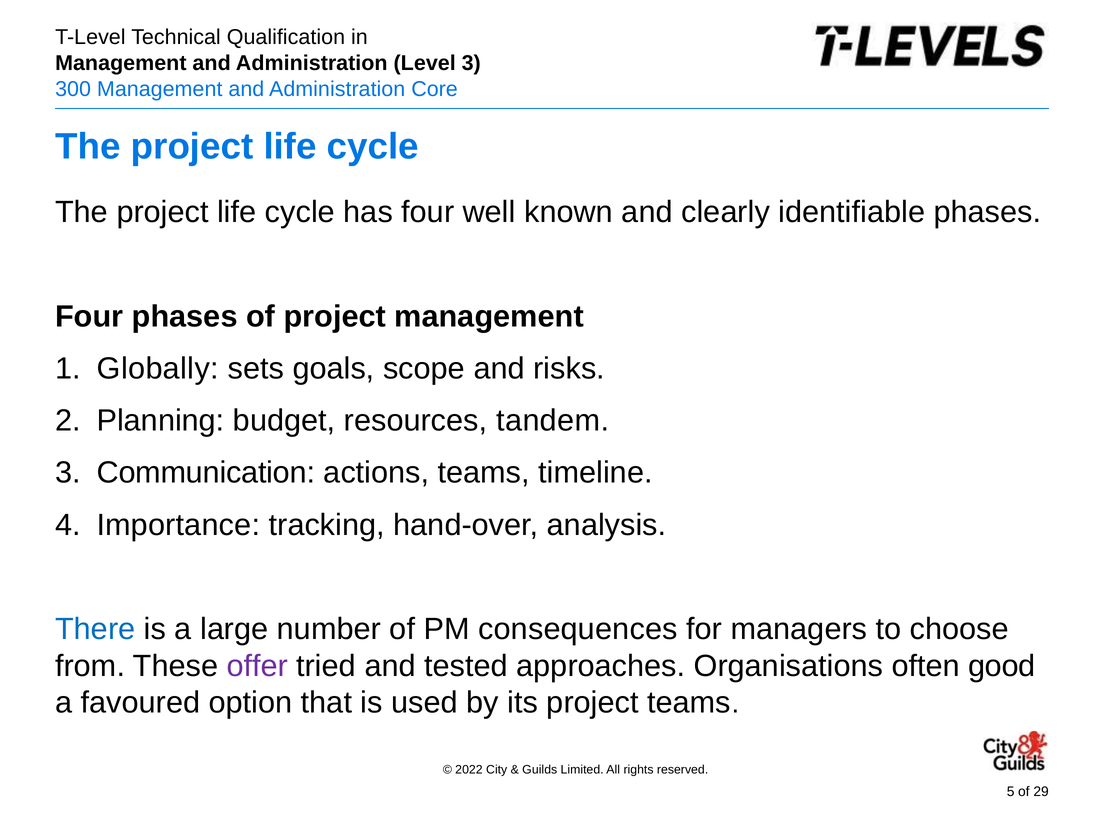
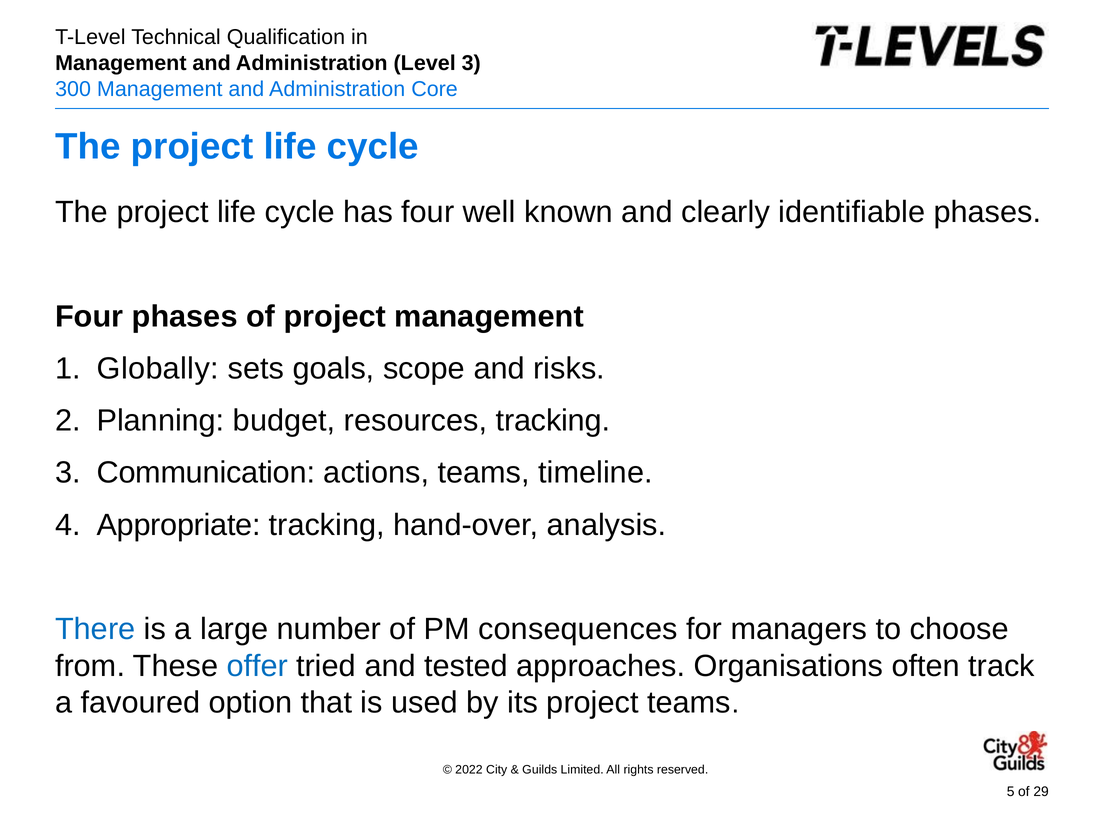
resources tandem: tandem -> tracking
Importance: Importance -> Appropriate
offer colour: purple -> blue
good: good -> track
